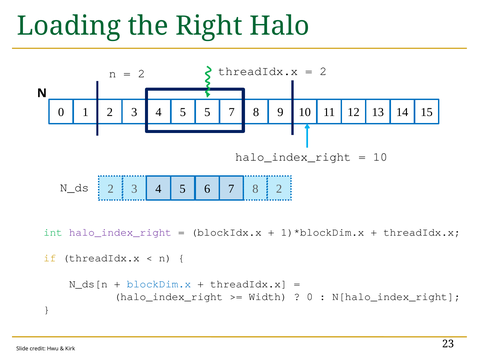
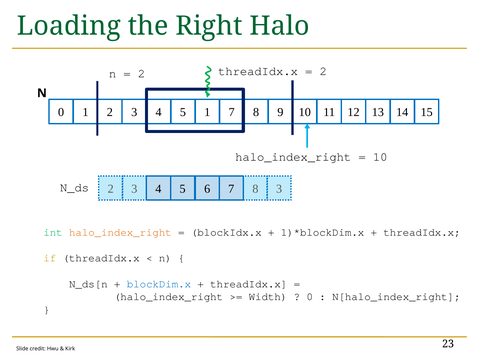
5 5: 5 -> 1
8 2: 2 -> 3
halo_index_right at (120, 233) colour: purple -> orange
